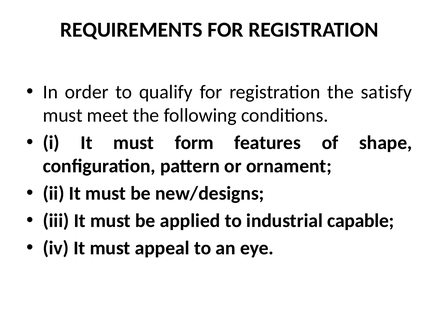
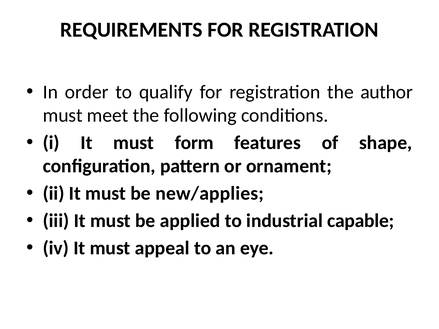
satisfy: satisfy -> author
new/designs: new/designs -> new/applies
